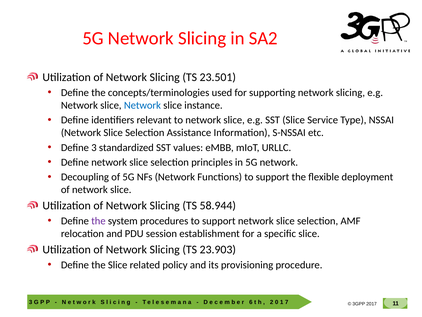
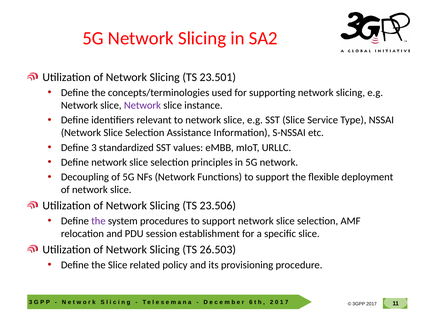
Network at (142, 105) colour: blue -> purple
58.944: 58.944 -> 23.506
23.903: 23.903 -> 26.503
